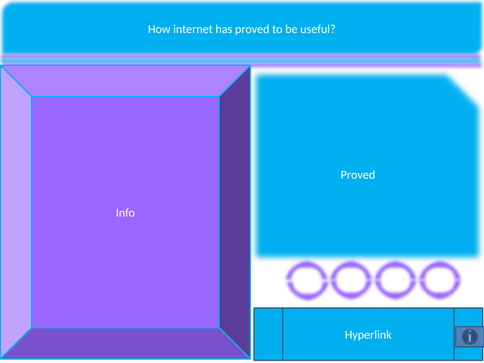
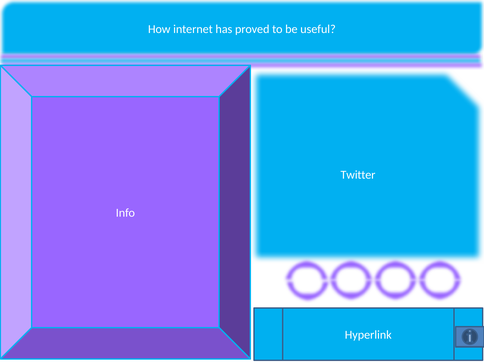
Proved at (358, 175): Proved -> Twitter
